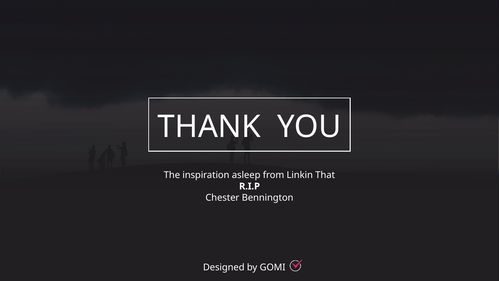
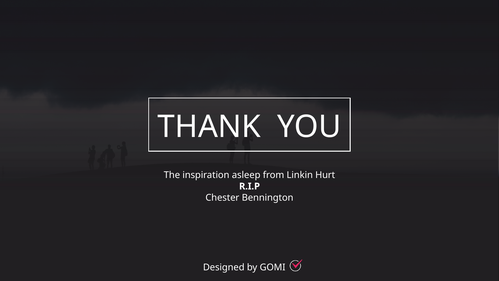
That: That -> Hurt
